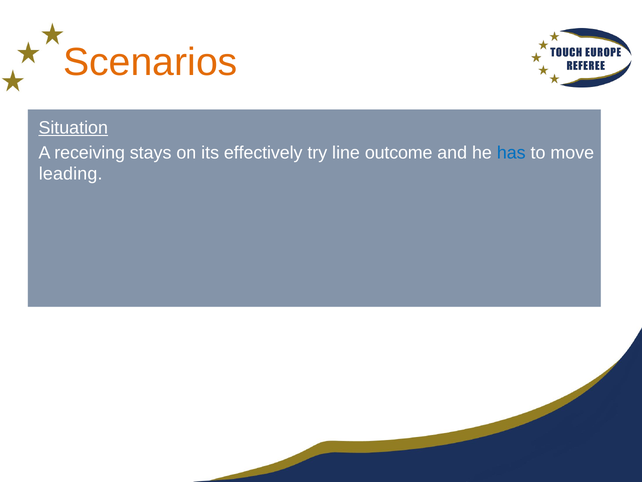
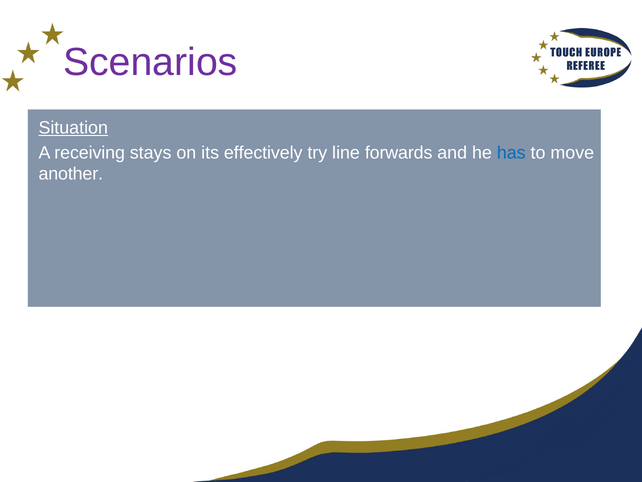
Scenarios colour: orange -> purple
outcome: outcome -> forwards
leading: leading -> another
